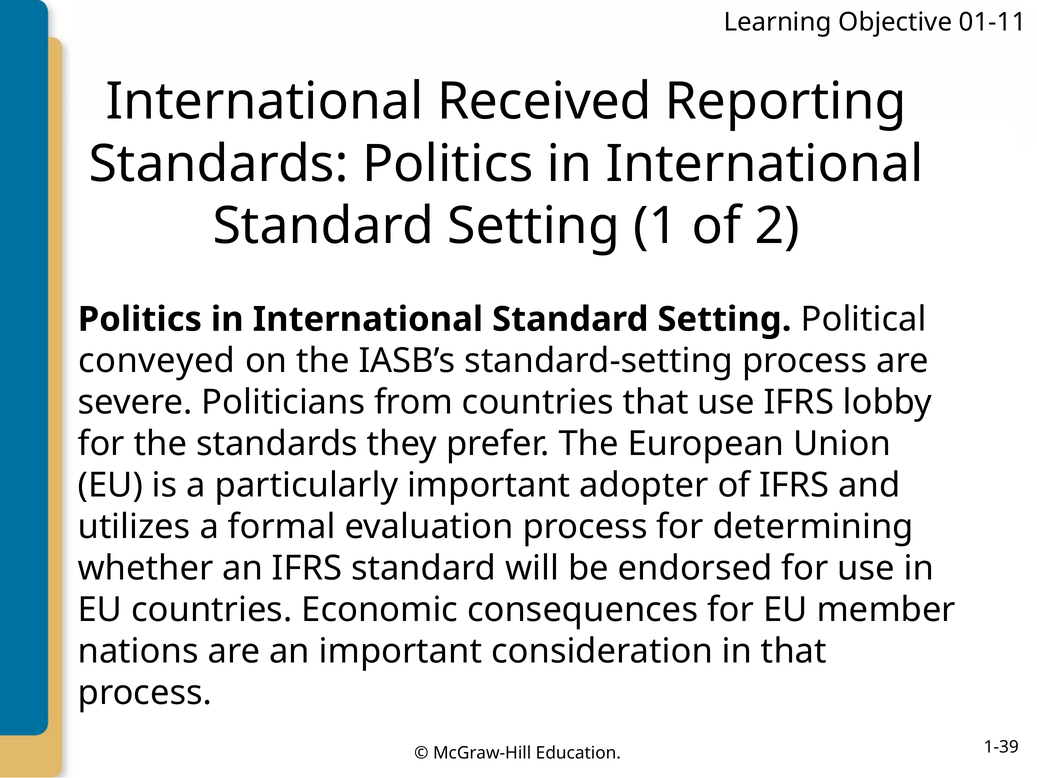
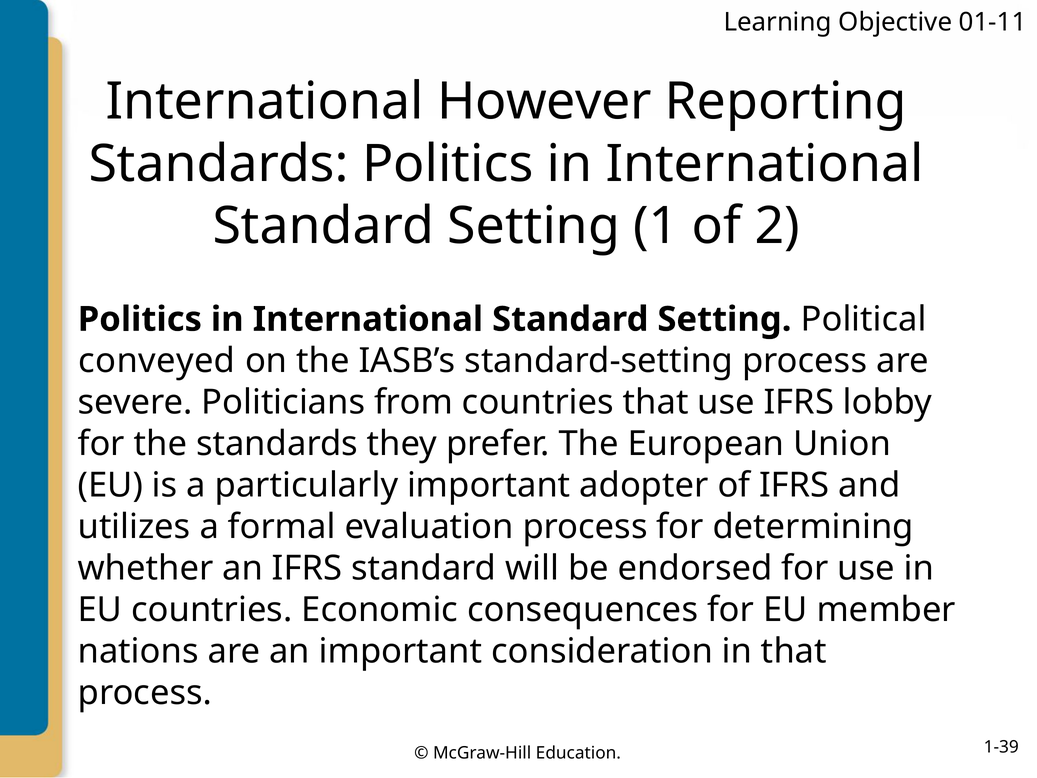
Received: Received -> However
